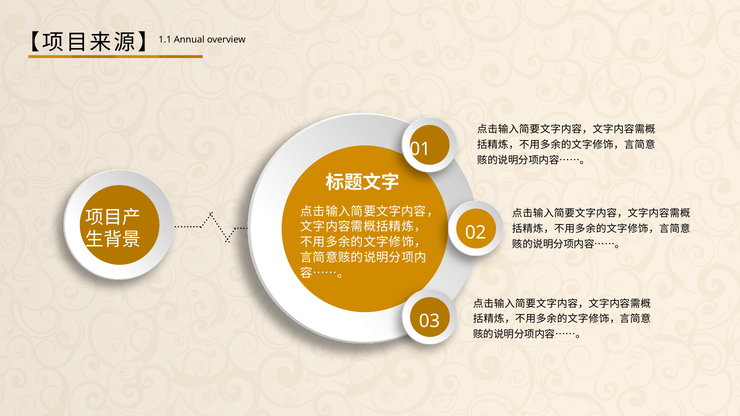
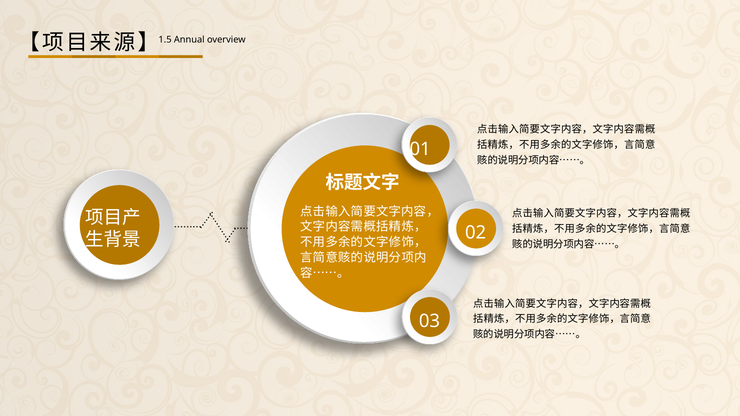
1.1: 1.1 -> 1.5
